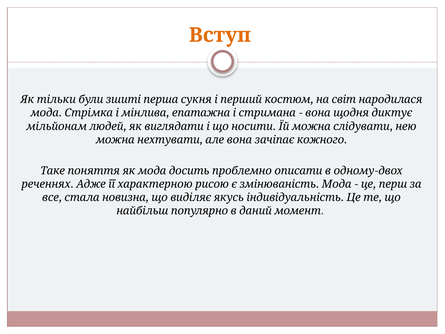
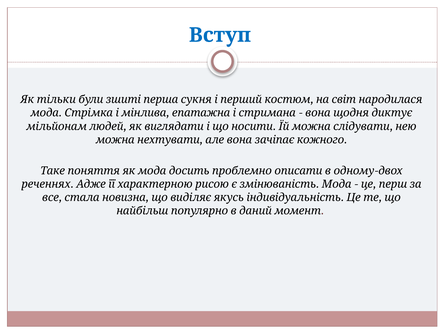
Вступ colour: orange -> blue
